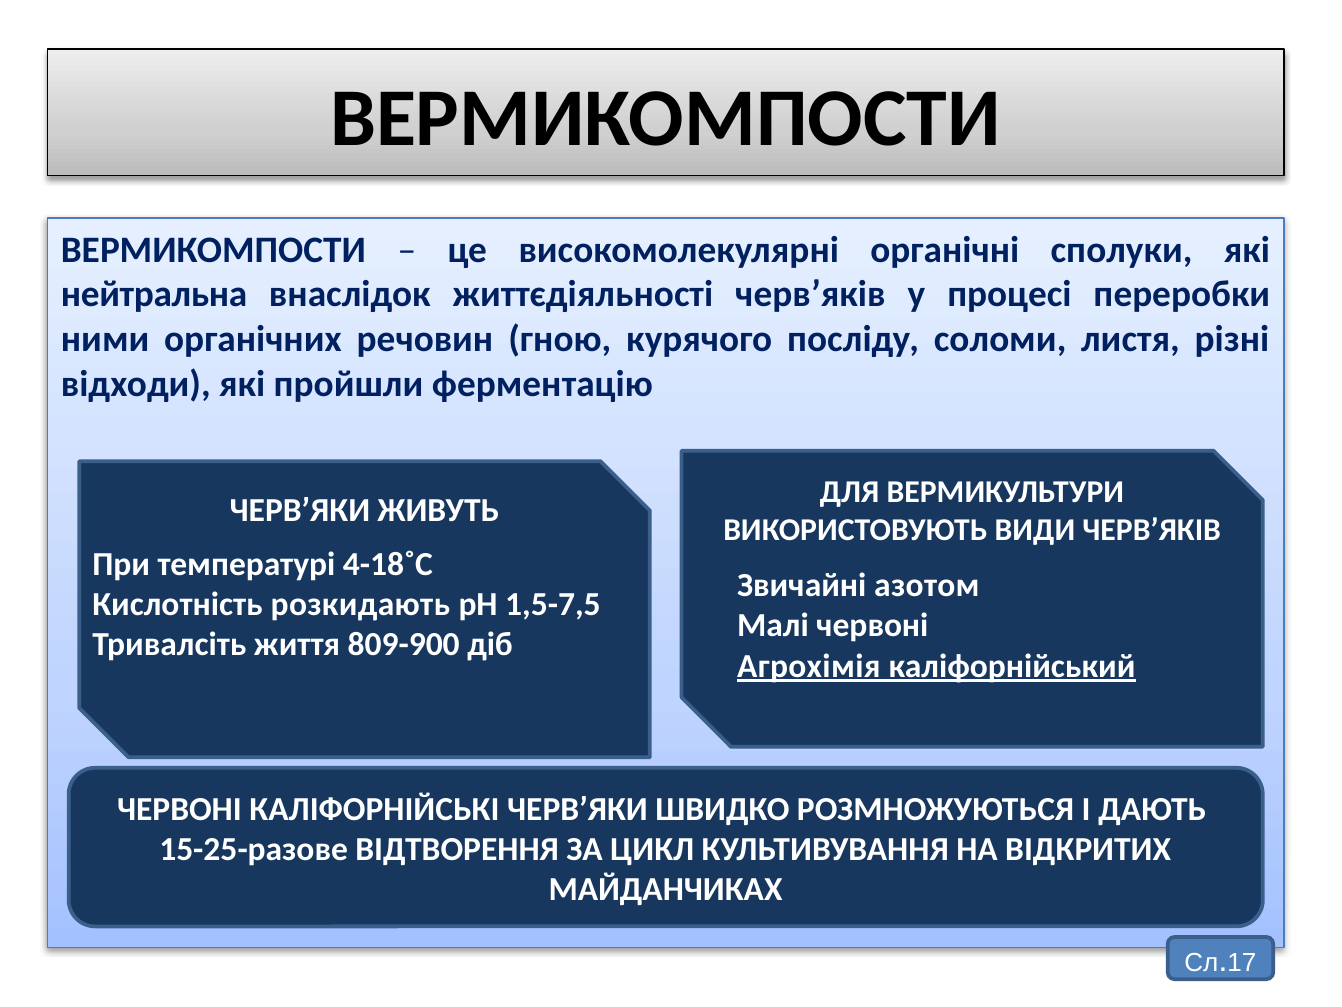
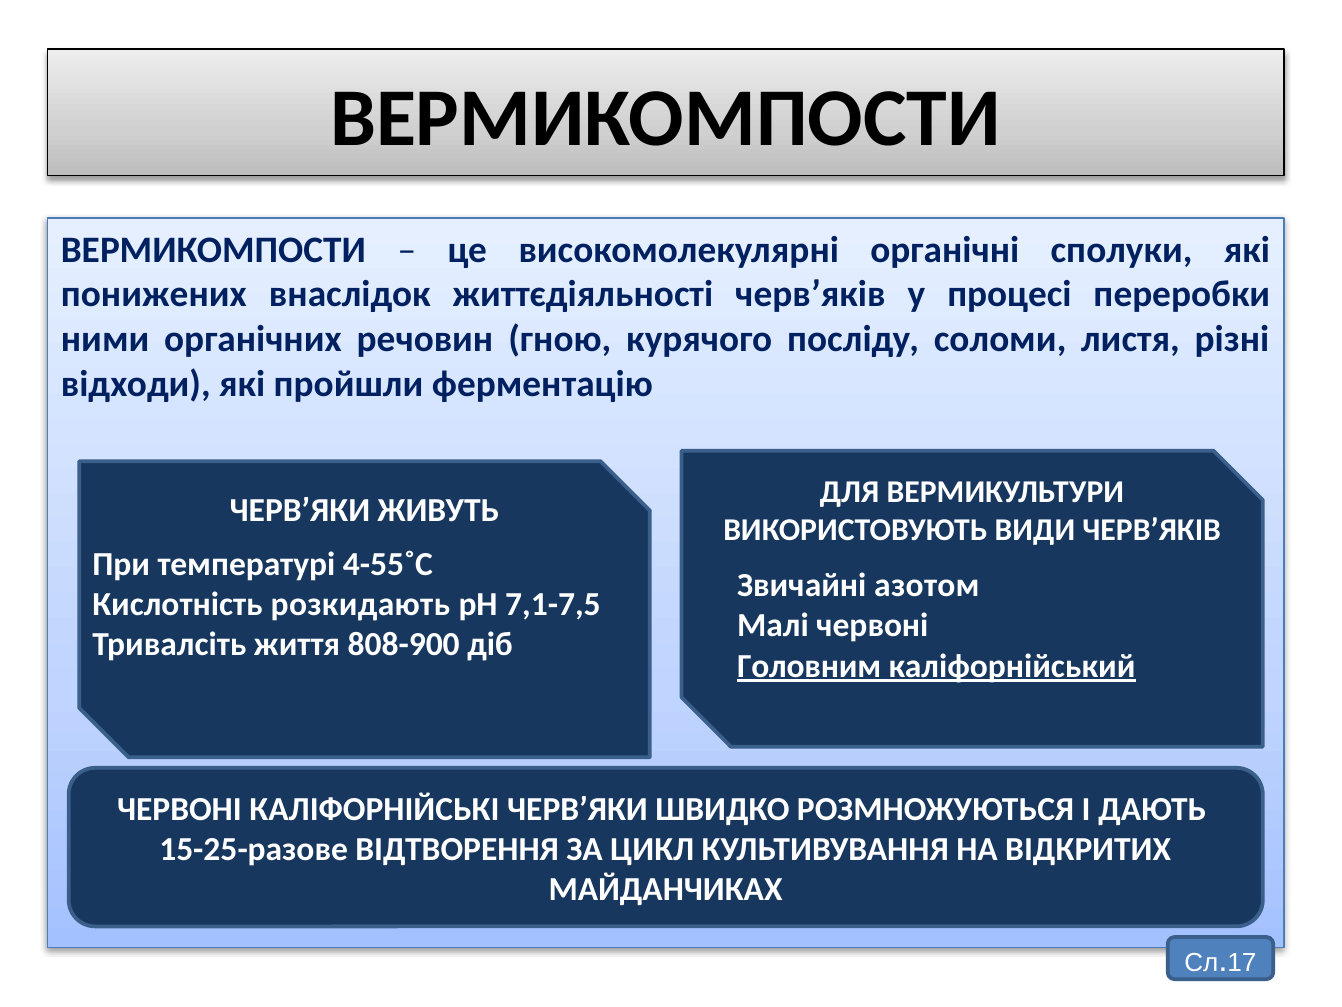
нейтральна: нейтральна -> понижених
4-18˚С: 4-18˚С -> 4-55˚С
1,5-7,5: 1,5-7,5 -> 7,1-7,5
809-900: 809-900 -> 808-900
Агрохімія: Агрохімія -> Головним
